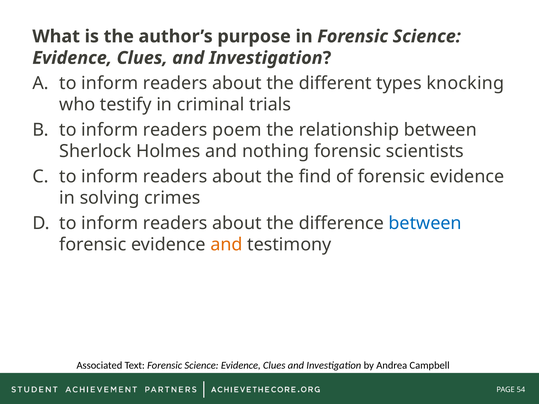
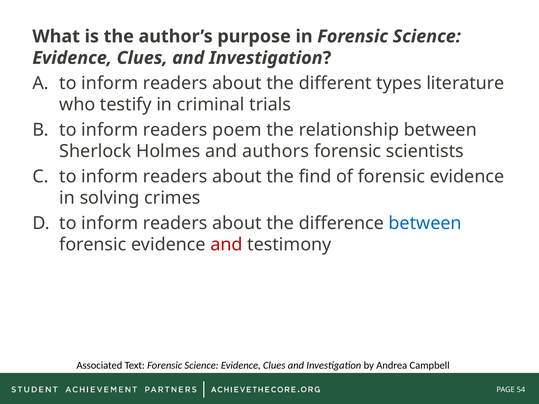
knocking: knocking -> literature
nothing: nothing -> authors
and at (226, 245) colour: orange -> red
